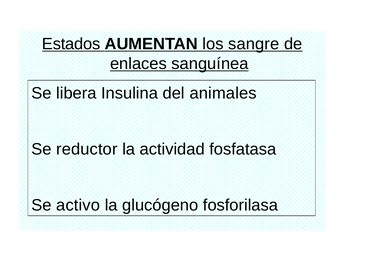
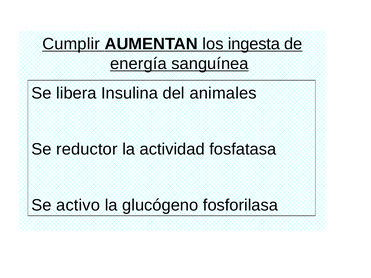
Estados: Estados -> Cumplir
sangre: sangre -> ingesta
enlaces: enlaces -> energía
